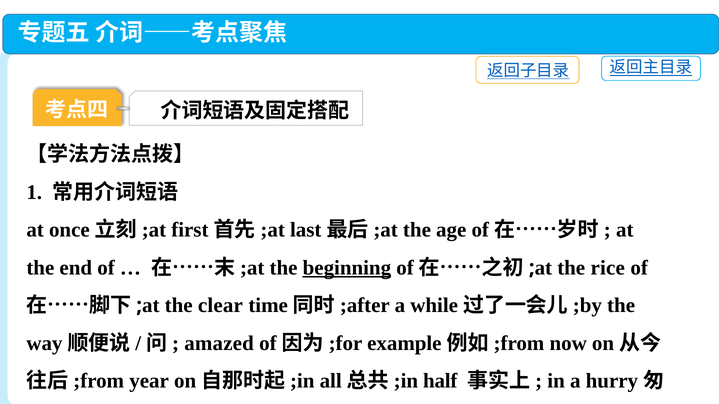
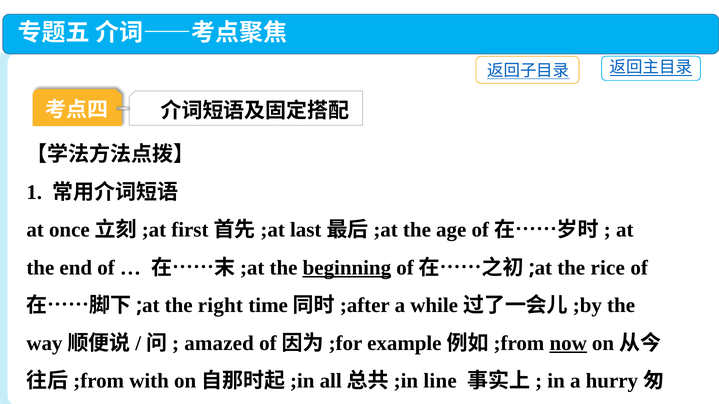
clear: clear -> right
now underline: none -> present
year: year -> with
half: half -> line
